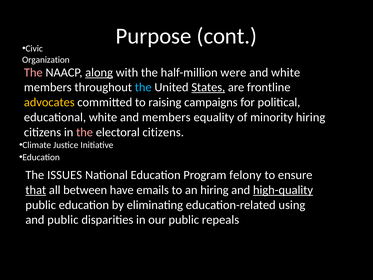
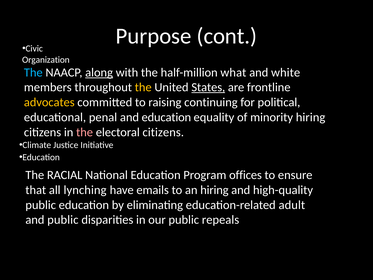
The at (33, 72) colour: pink -> light blue
were: were -> what
the at (143, 87) colour: light blue -> yellow
campaigns: campaigns -> continuing
educational white: white -> penal
and members: members -> education
ISSUES: ISSUES -> RACIAL
felony: felony -> offices
that underline: present -> none
between: between -> lynching
high-quality underline: present -> none
using: using -> adult
